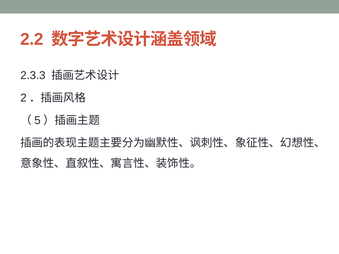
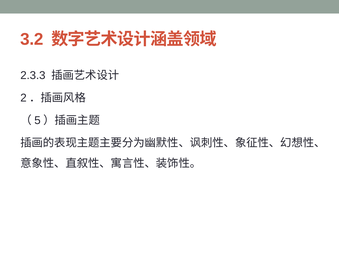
2.2: 2.2 -> 3.2
